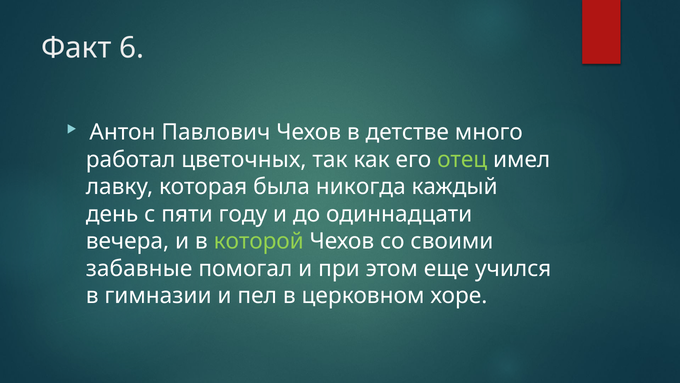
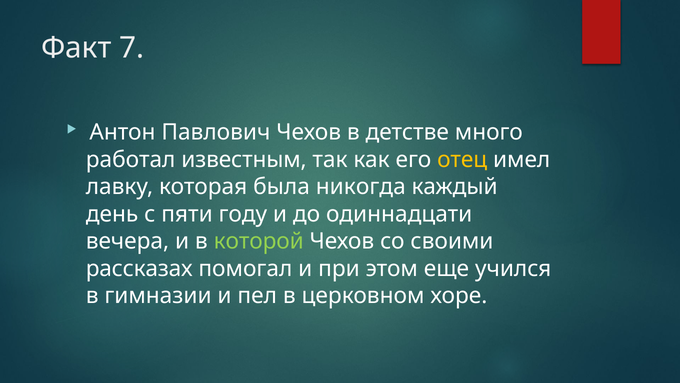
6: 6 -> 7
цветочных: цветочных -> известным
отец colour: light green -> yellow
забавные: забавные -> рассказах
